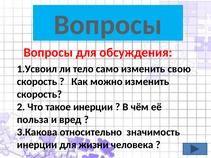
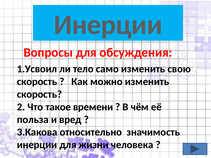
Вопросы at (108, 25): Вопросы -> Инерции
такое инерции: инерции -> времени
